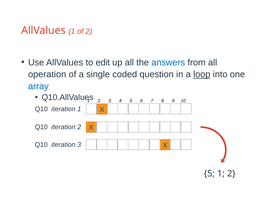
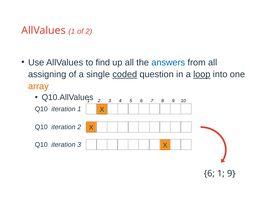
edit: edit -> find
operation: operation -> assigning
coded underline: none -> present
array colour: blue -> orange
5 at (209, 174): 5 -> 6
2 at (231, 174): 2 -> 9
